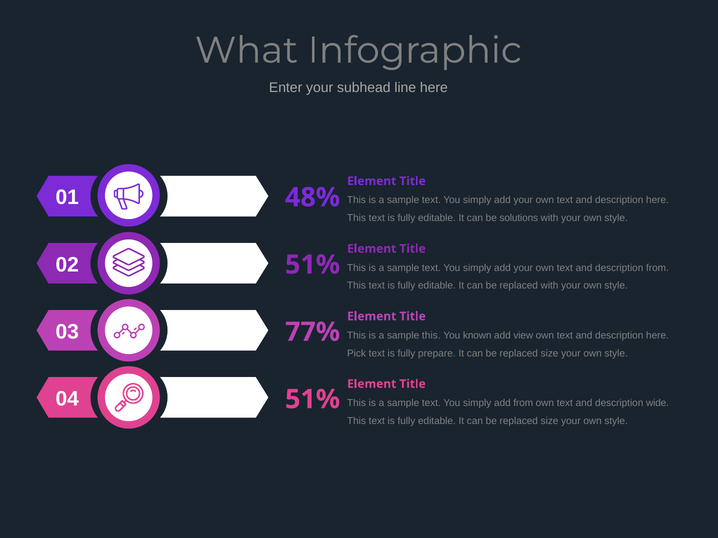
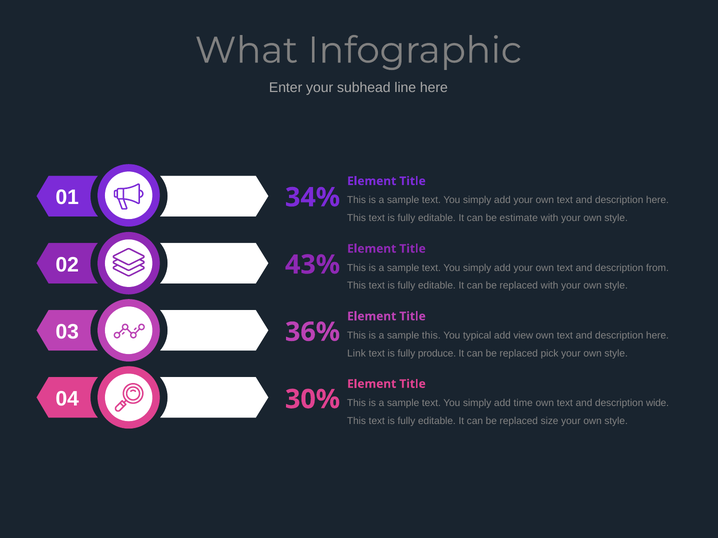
48%: 48% -> 34%
solutions: solutions -> estimate
51% at (313, 265): 51% -> 43%
77%: 77% -> 36%
known: known -> typical
Pick: Pick -> Link
prepare: prepare -> produce
size at (550, 354): size -> pick
51% at (313, 400): 51% -> 30%
add from: from -> time
